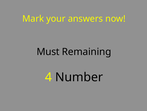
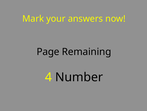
Must: Must -> Page
